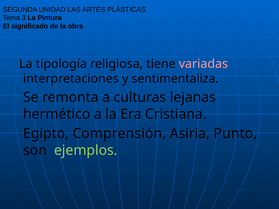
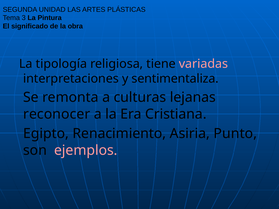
hermético: hermético -> reconocer
Comprensión: Comprensión -> Renacimiento
ejemplos colour: light green -> pink
